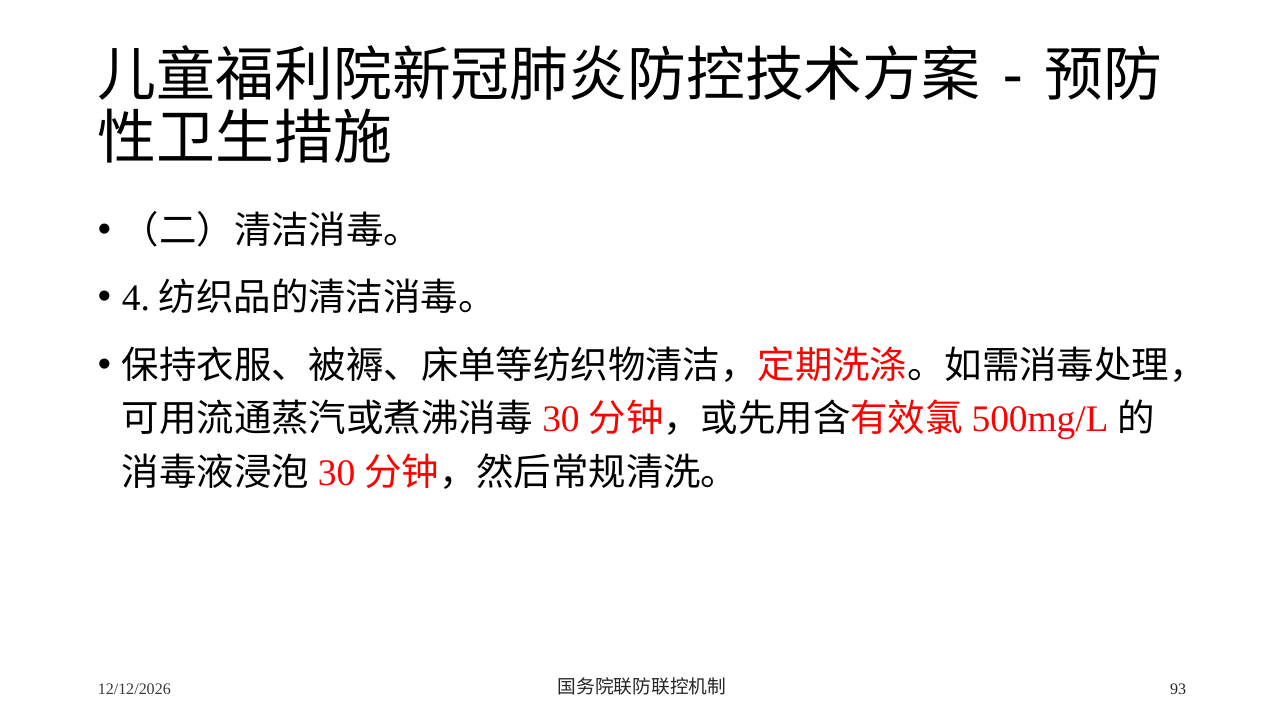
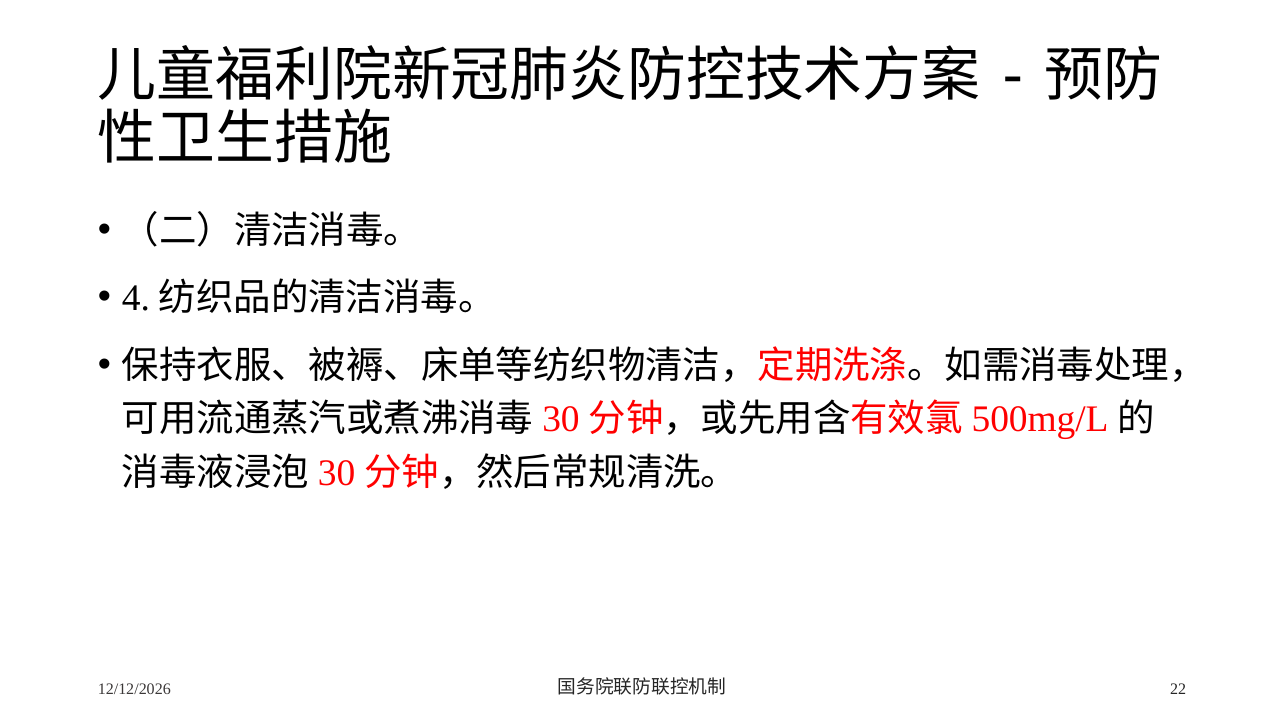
93: 93 -> 22
